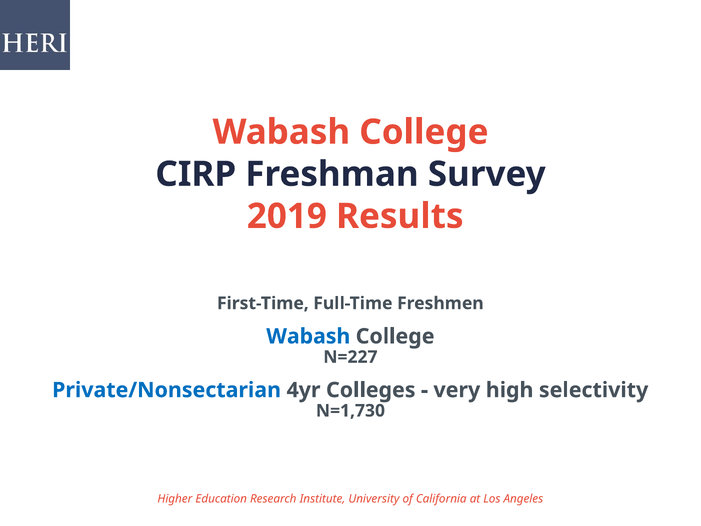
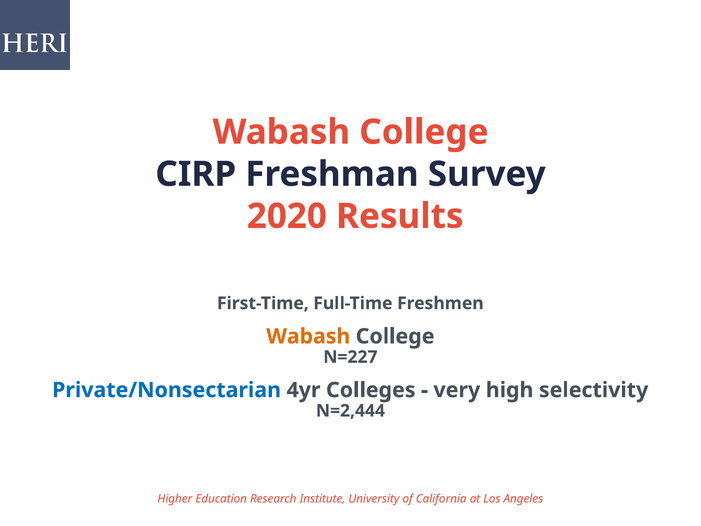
2019: 2019 -> 2020
Wabash at (308, 336) colour: blue -> orange
N=1,730: N=1,730 -> N=2,444
